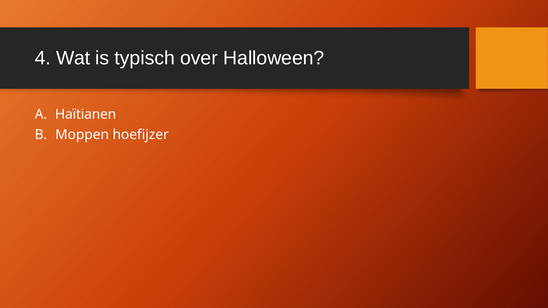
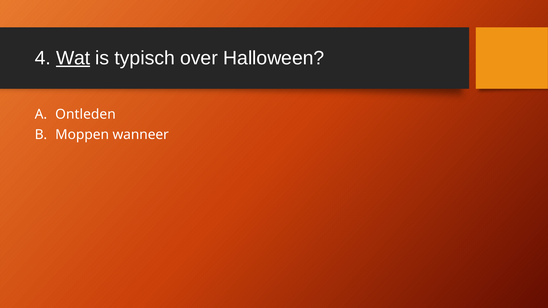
Wat underline: none -> present
Haïtianen: Haïtianen -> Ontleden
hoefijzer: hoefijzer -> wanneer
